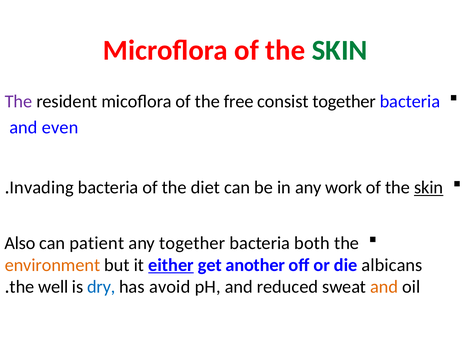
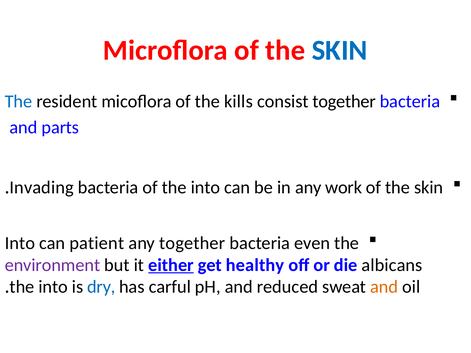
SKIN at (340, 50) colour: green -> blue
The at (19, 101) colour: purple -> blue
free: free -> kills
even: even -> parts
of the diet: diet -> into
skin at (429, 188) underline: present -> none
Also at (20, 243): Also -> Into
both: both -> even
environment colour: orange -> purple
another: another -> healthy
well at (53, 287): well -> into
avoid: avoid -> carful
